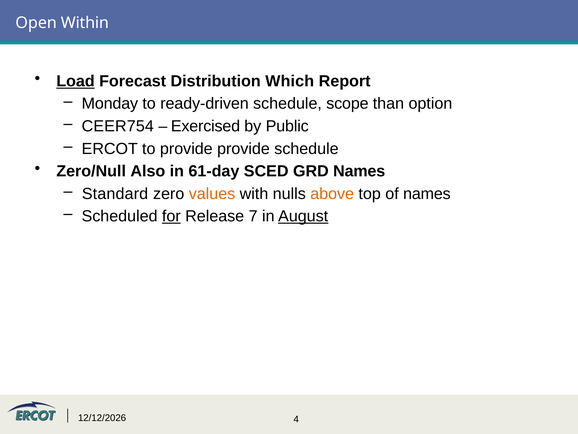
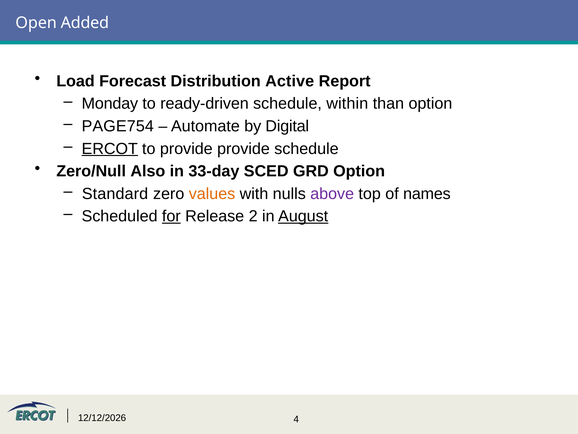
Within: Within -> Added
Load underline: present -> none
Which: Which -> Active
scope: scope -> within
CEER754: CEER754 -> PAGE754
Exercised: Exercised -> Automate
Public: Public -> Digital
ERCOT underline: none -> present
61-day: 61-day -> 33-day
GRD Names: Names -> Option
above colour: orange -> purple
7: 7 -> 2
